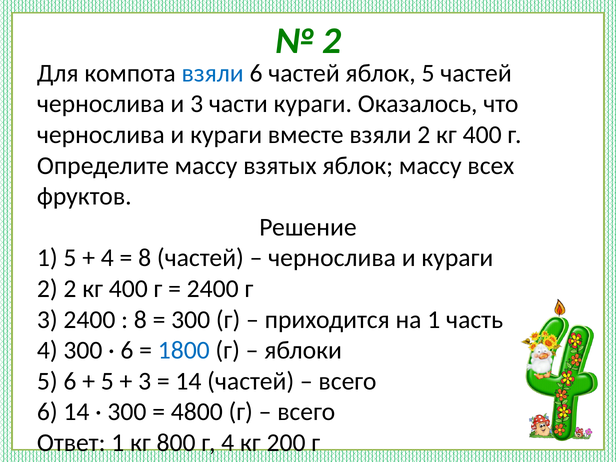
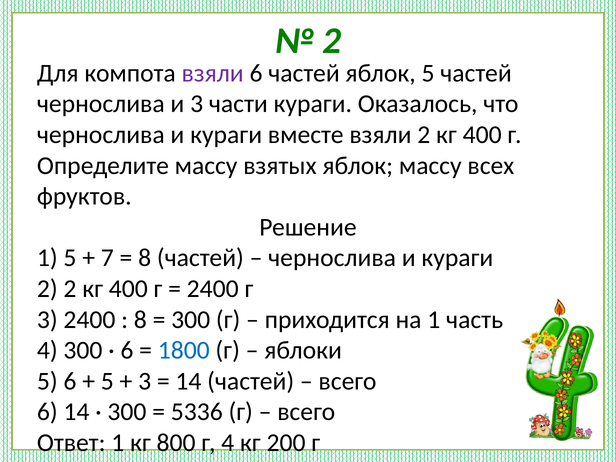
взяли at (213, 73) colour: blue -> purple
4 at (107, 258): 4 -> 7
4800: 4800 -> 5336
